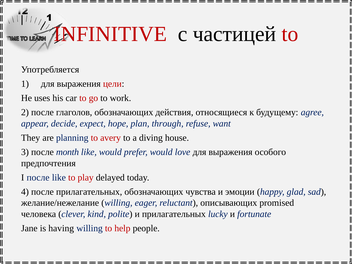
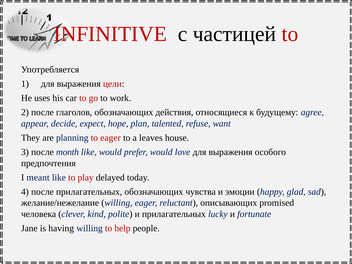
through: through -> talented
to avery: avery -> eager
diving: diving -> leaves
I после: после -> meant
